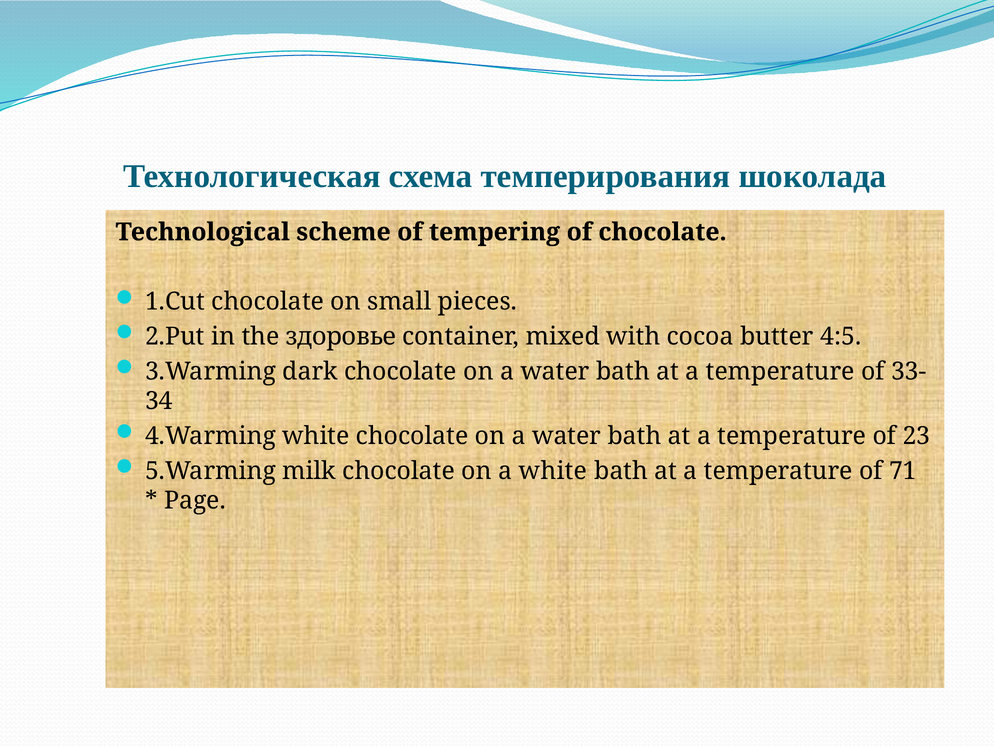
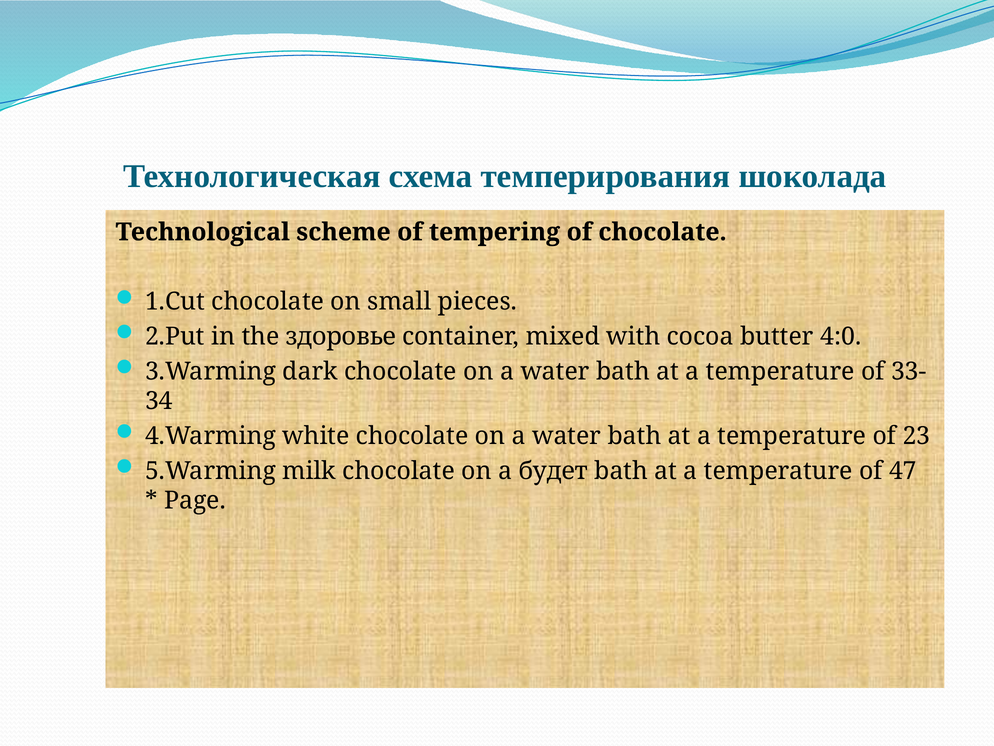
4:5: 4:5 -> 4:0
a white: white -> будет
71: 71 -> 47
